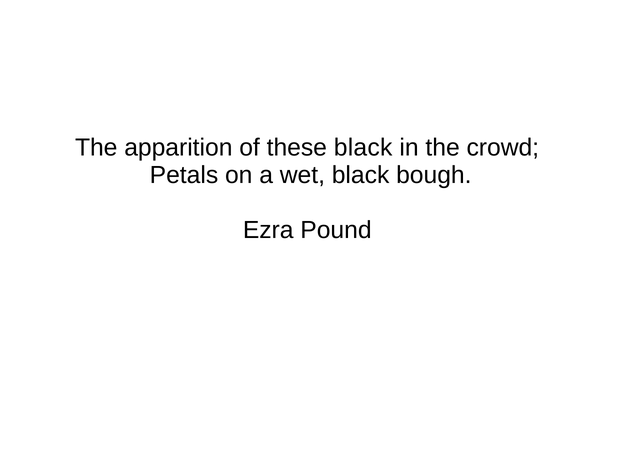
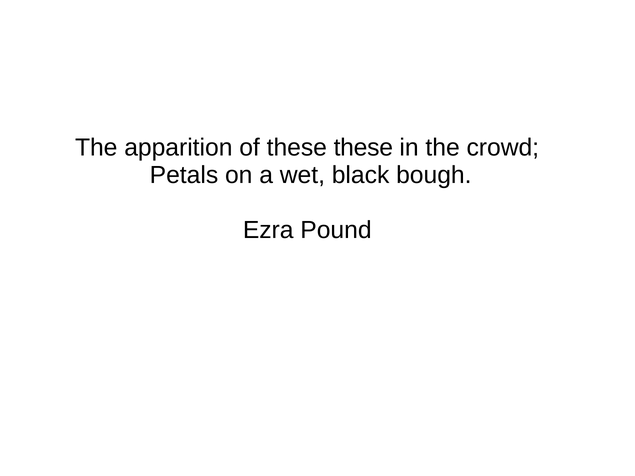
these black: black -> these
